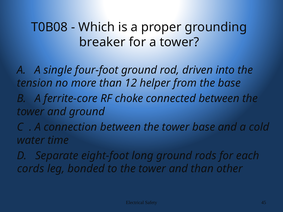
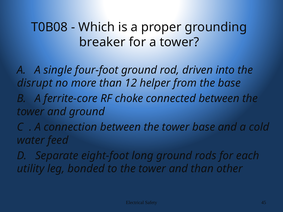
tension: tension -> disrupt
time: time -> feed
cords: cords -> utility
